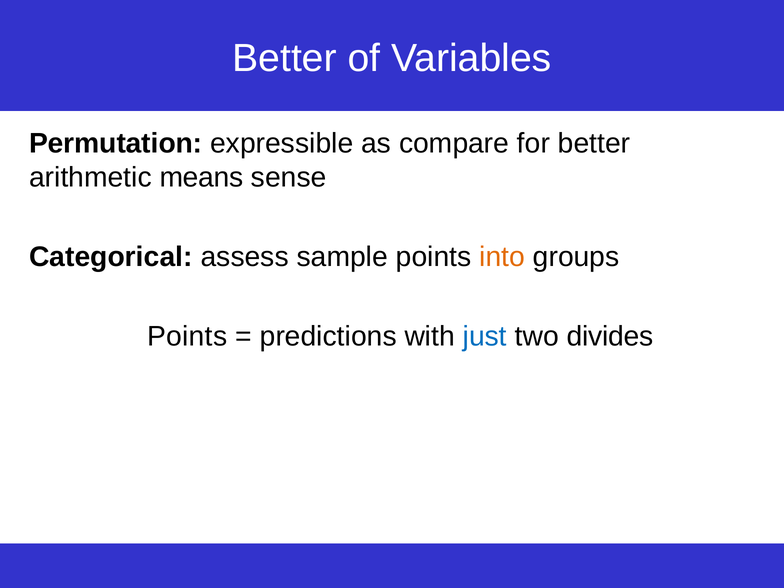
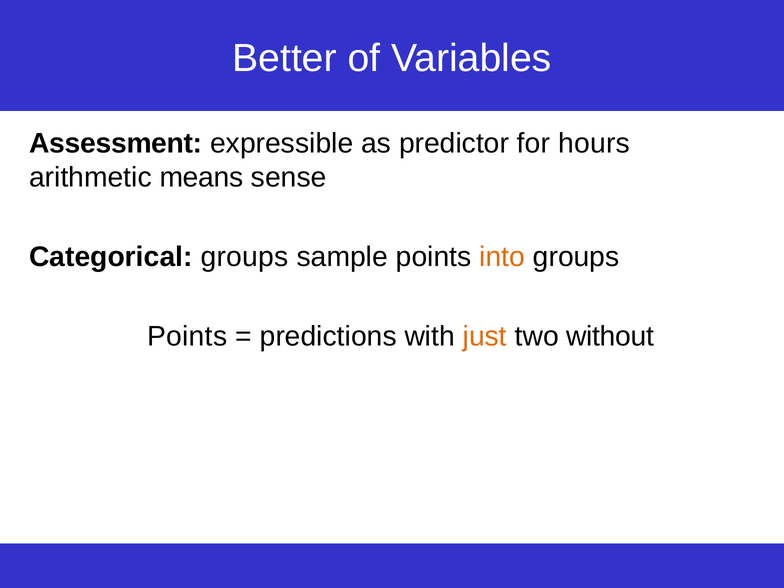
Permutation: Permutation -> Assessment
compare: compare -> predictor
for better: better -> hours
Categorical assess: assess -> groups
just colour: blue -> orange
divides: divides -> without
